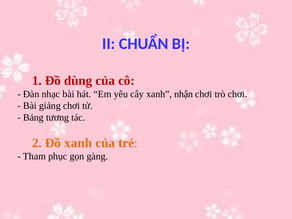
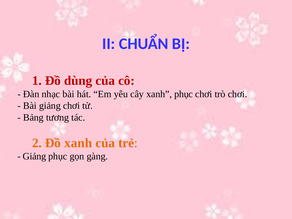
xanh nhận: nhận -> phục
Tham at (34, 156): Tham -> Giảng
